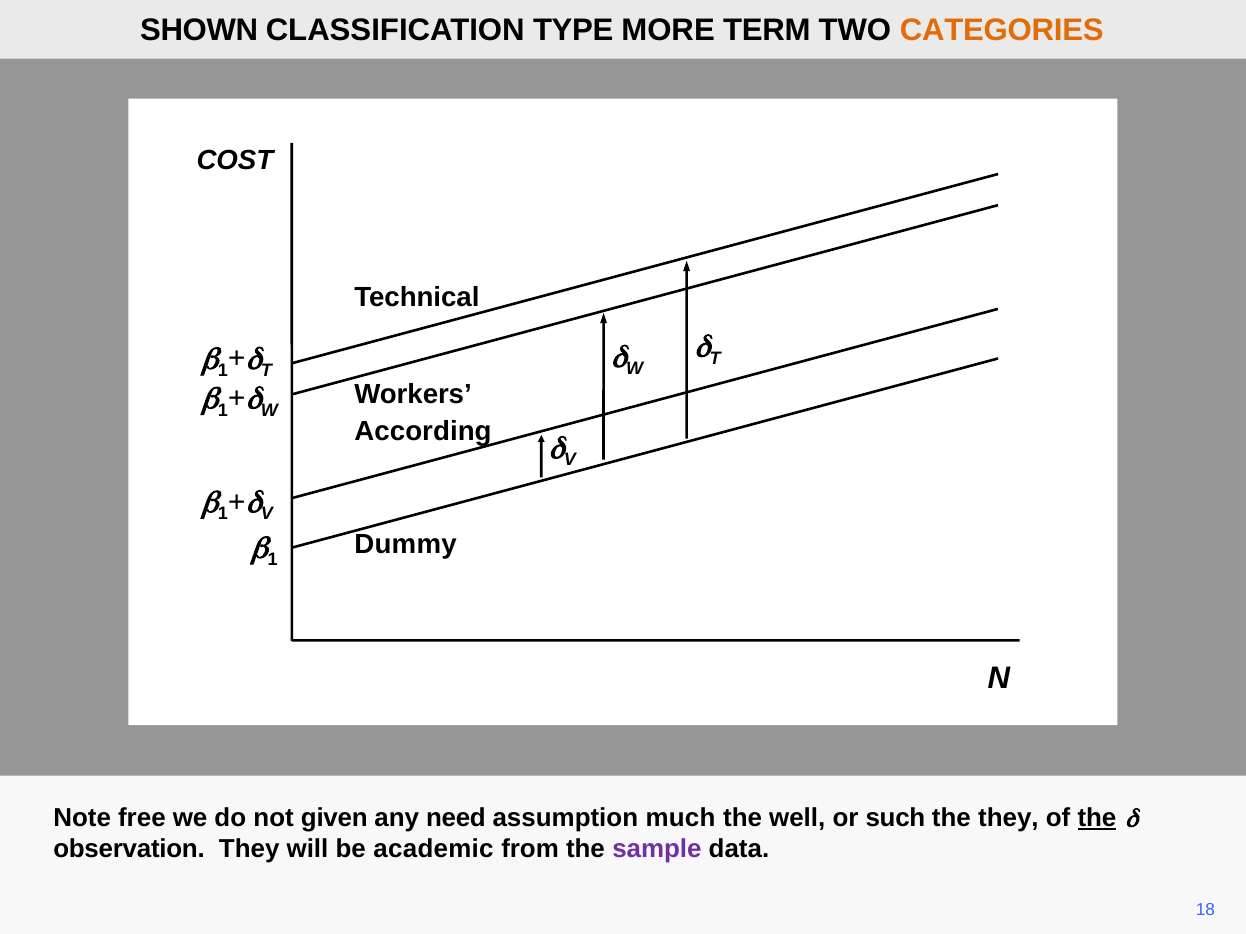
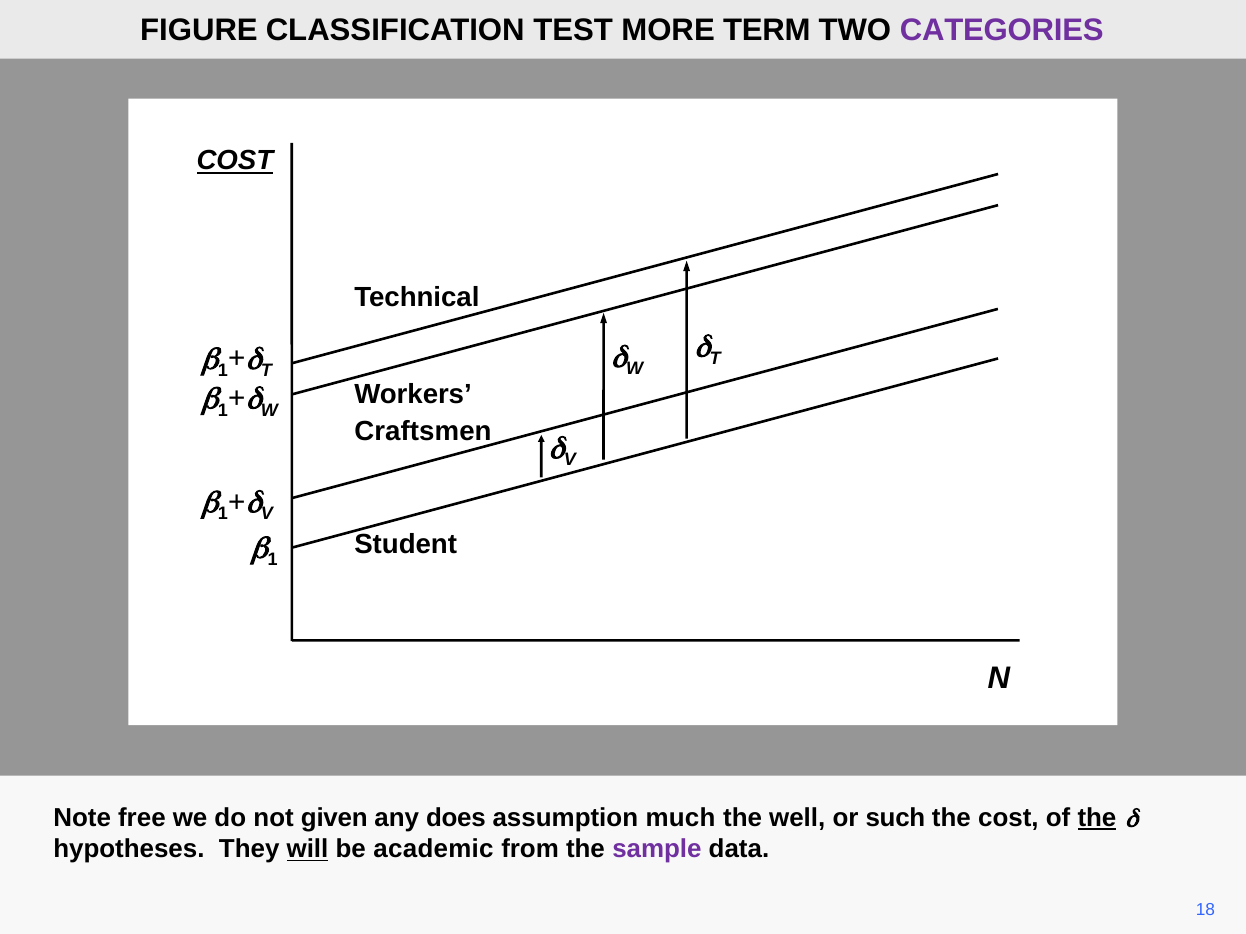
SHOWN: SHOWN -> FIGURE
TYPE: TYPE -> TEST
CATEGORIES colour: orange -> purple
COST at (235, 161) underline: none -> present
According: According -> Craftsmen
Dummy: Dummy -> Student
need: need -> does
the they: they -> cost
observation: observation -> hypotheses
will underline: none -> present
